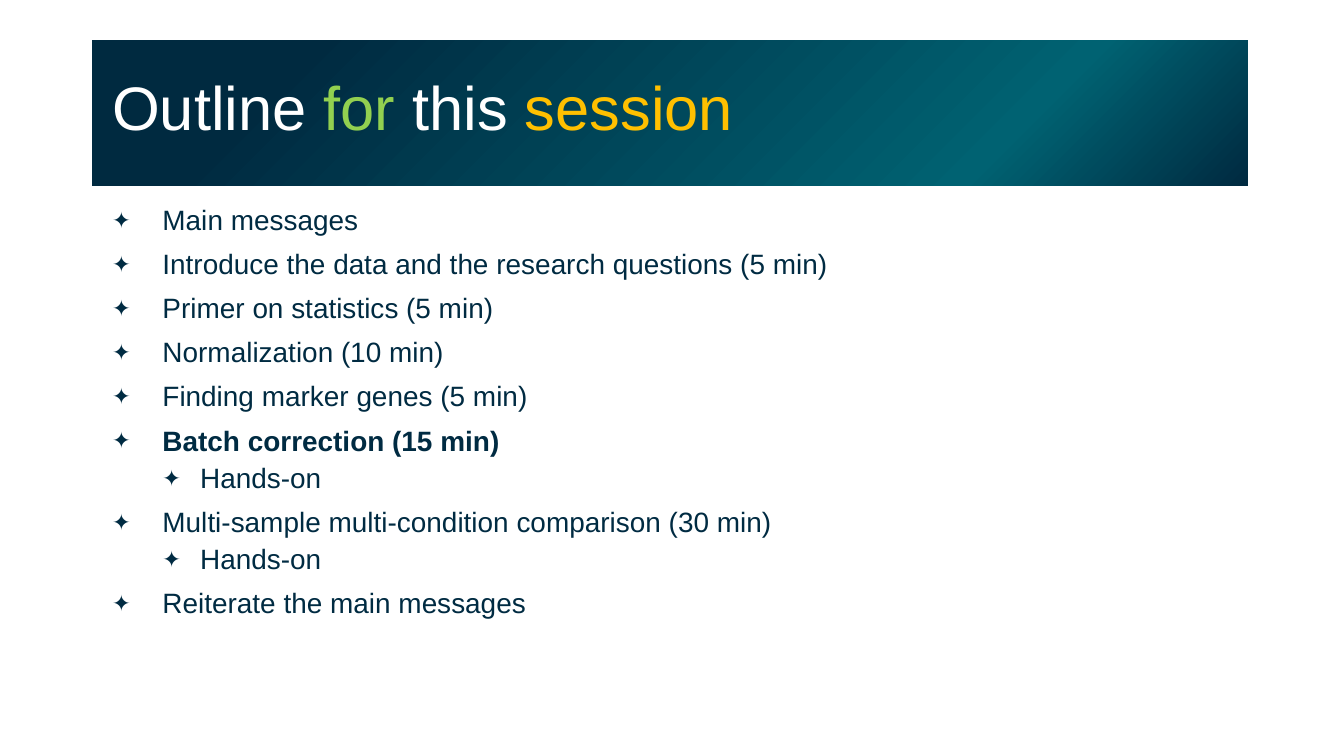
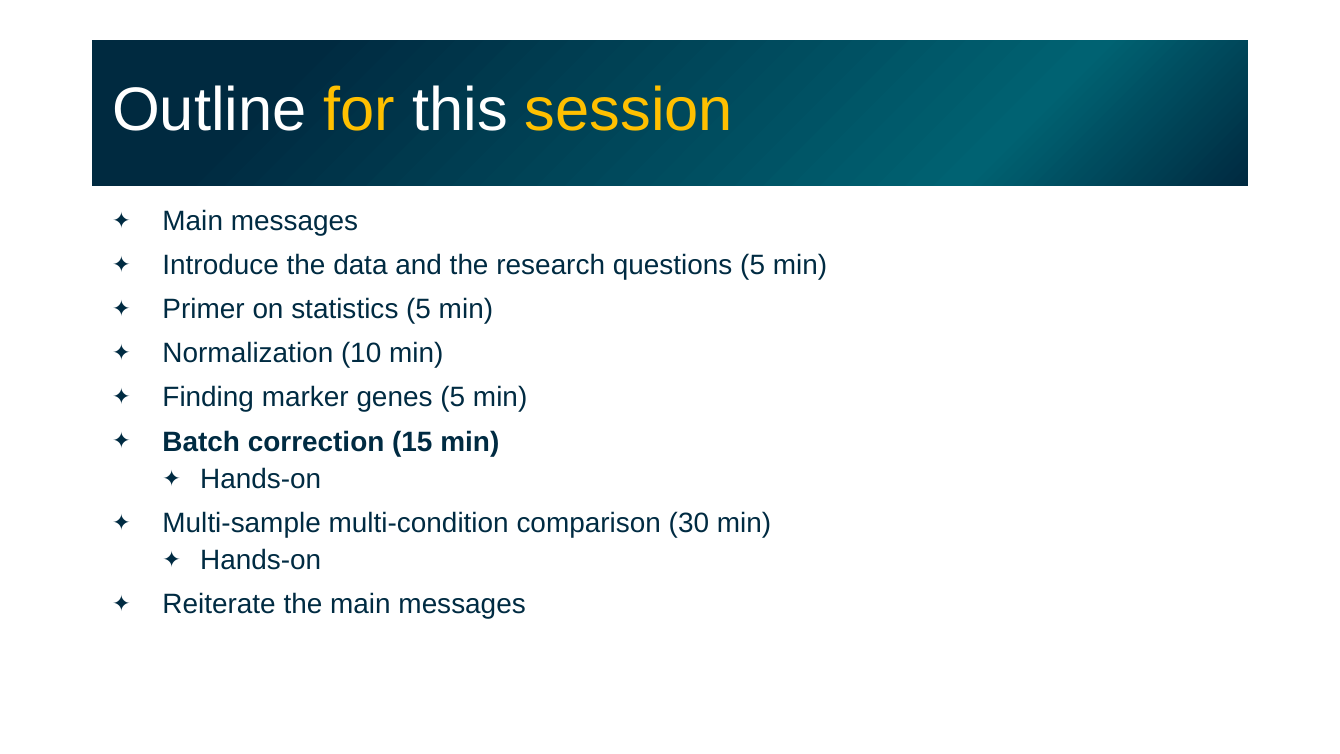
for colour: light green -> yellow
